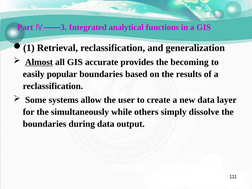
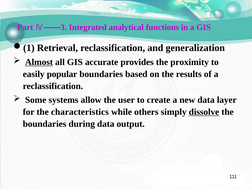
becoming: becoming -> proximity
simultaneously: simultaneously -> characteristics
dissolve underline: none -> present
